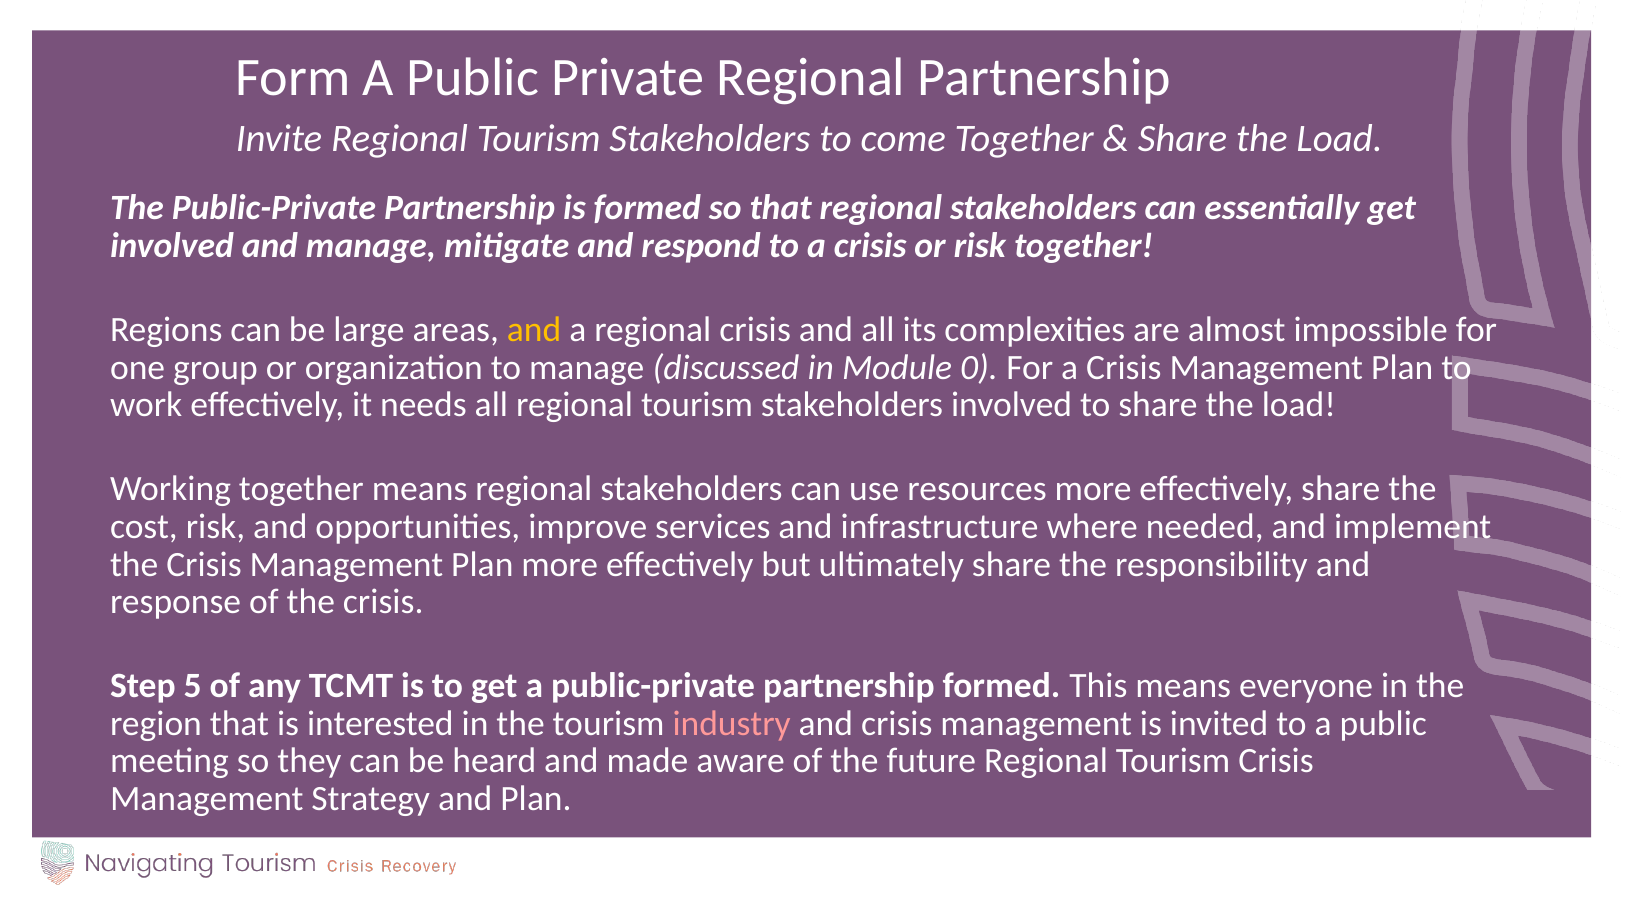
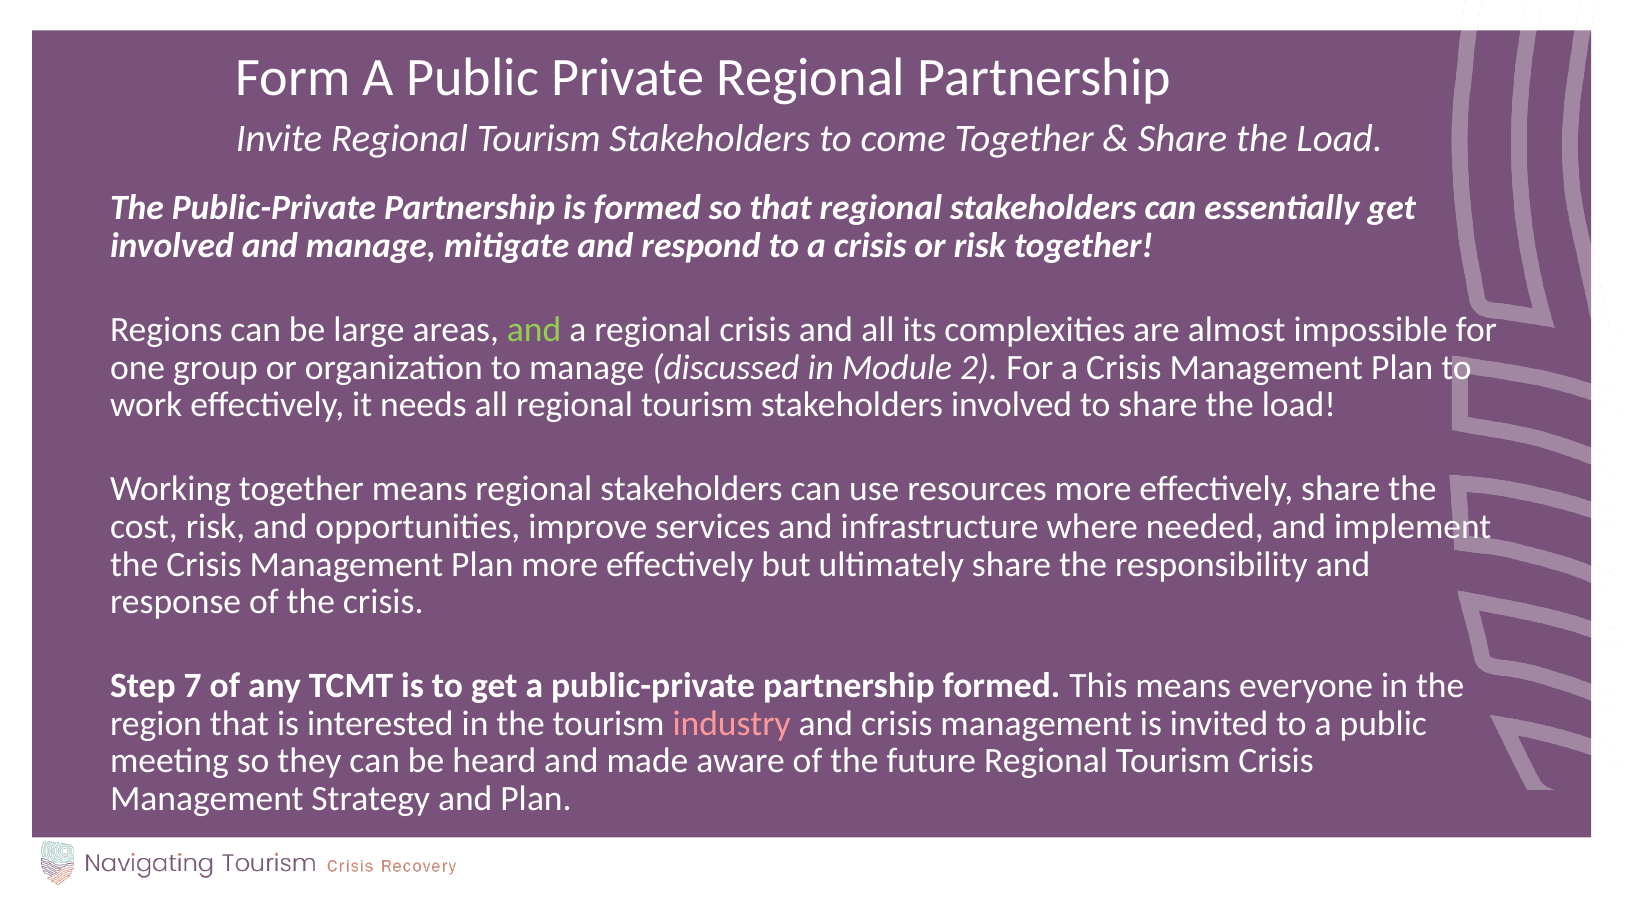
and at (534, 330) colour: yellow -> light green
0: 0 -> 2
5: 5 -> 7
